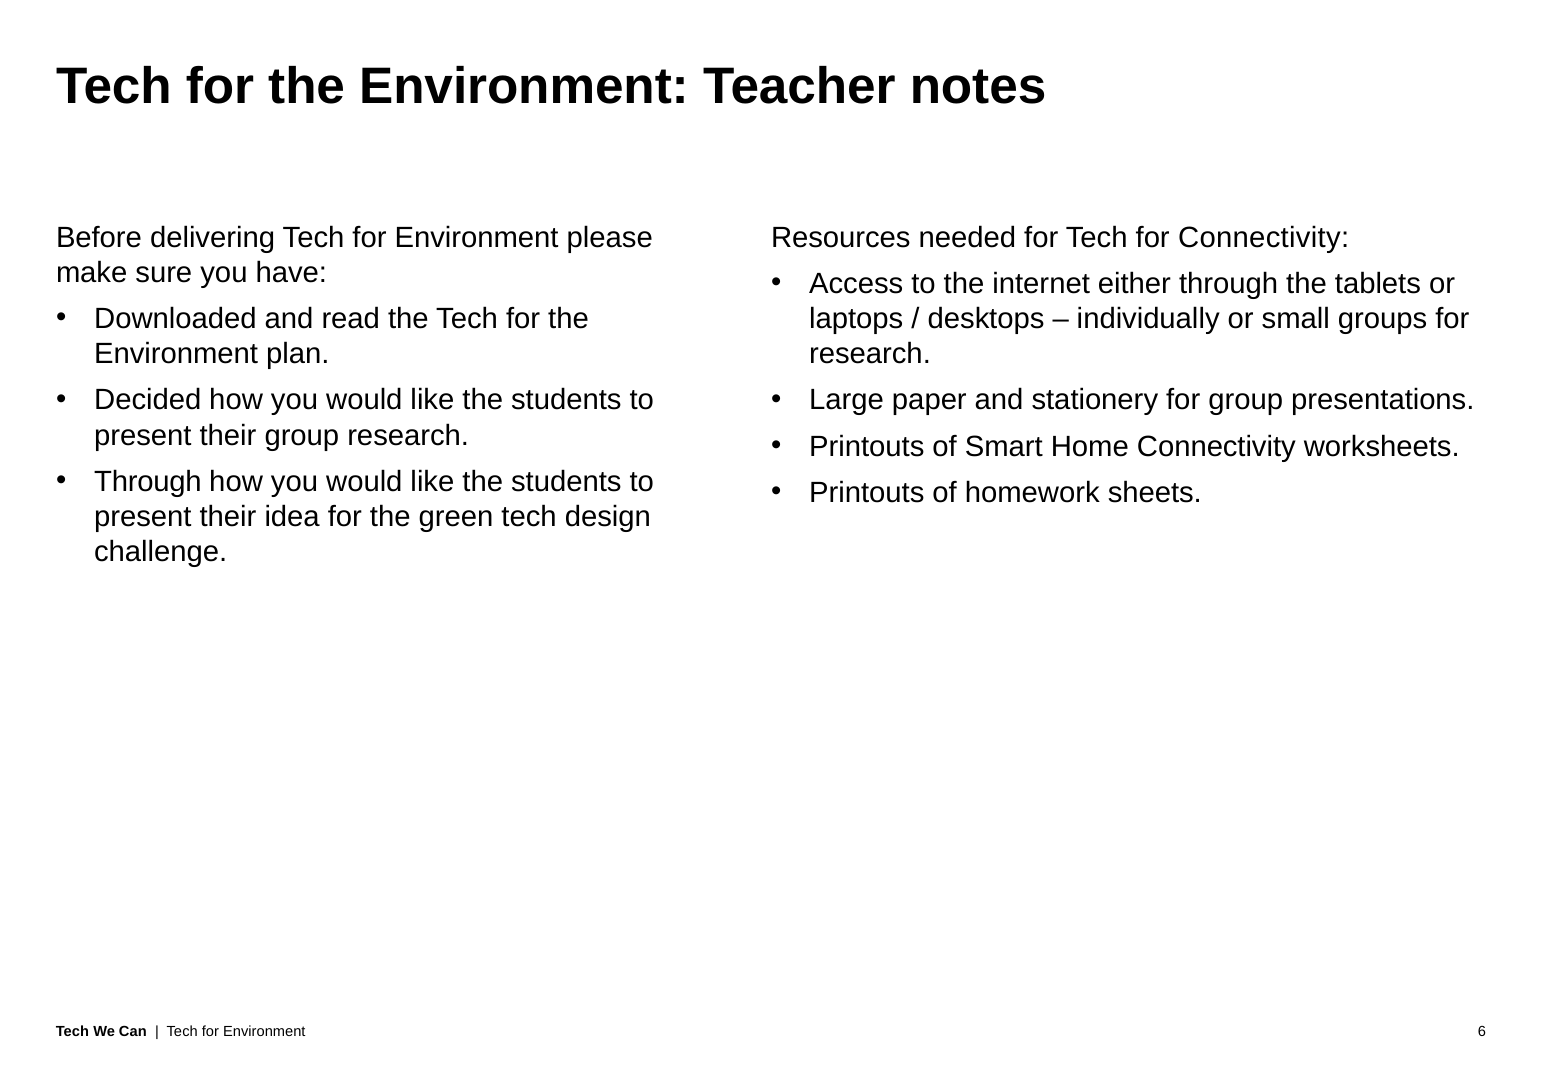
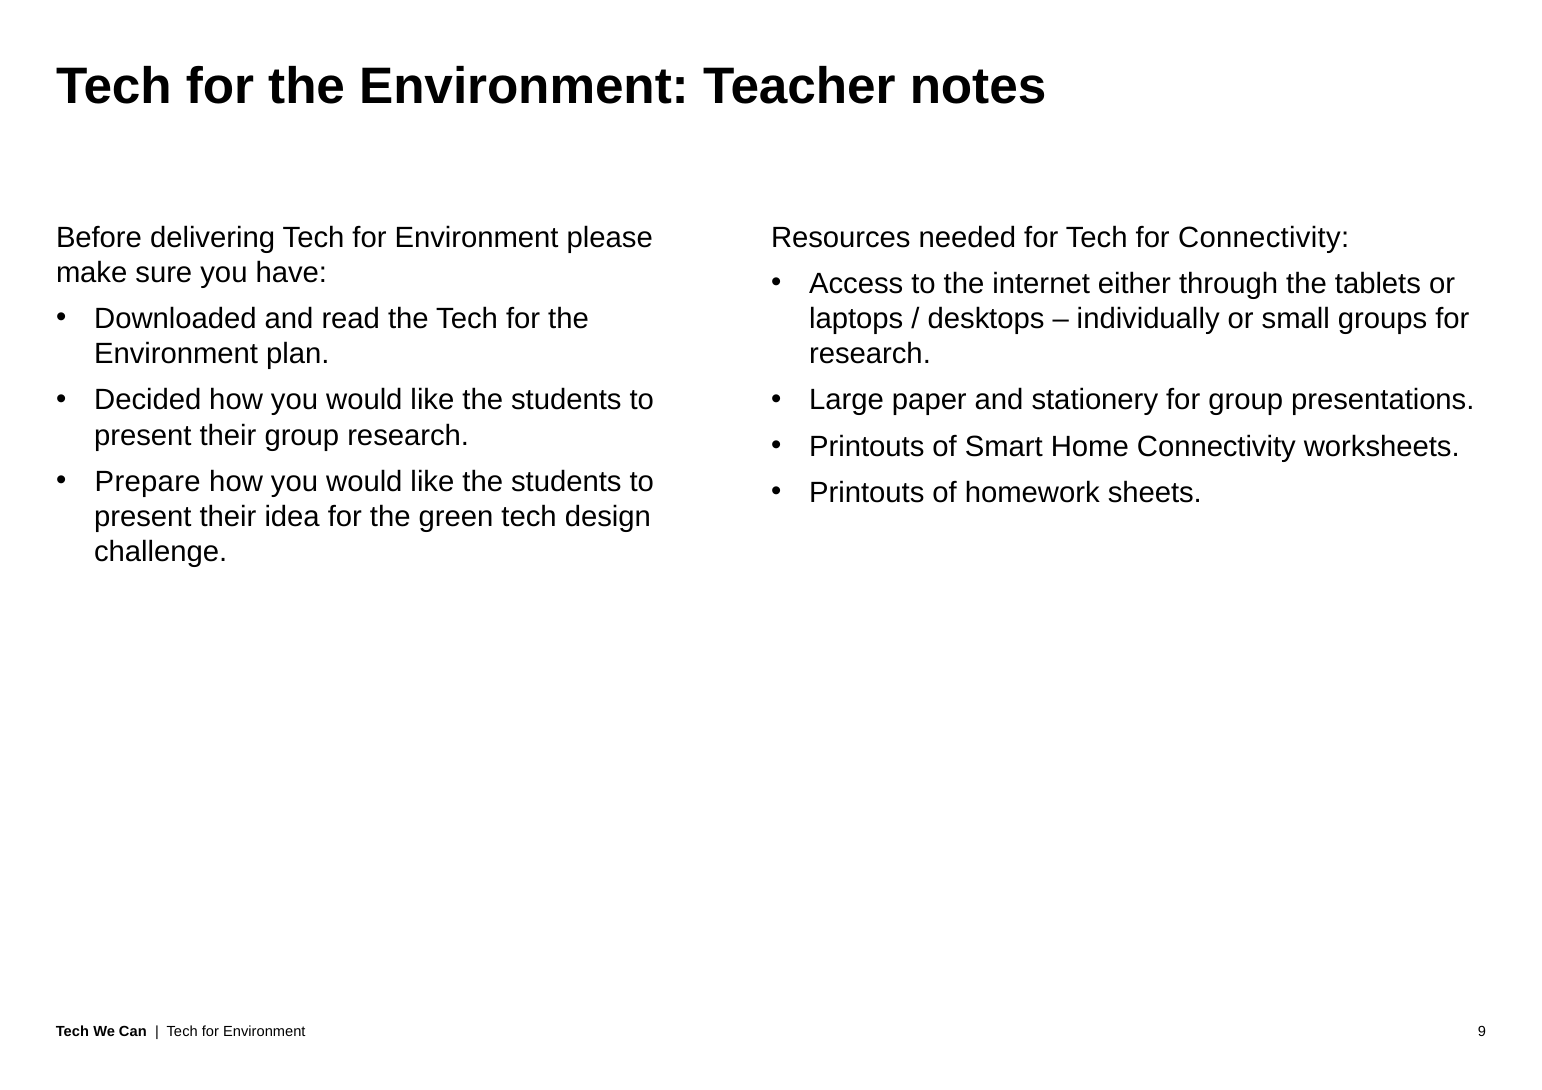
Through at (148, 482): Through -> Prepare
6: 6 -> 9
